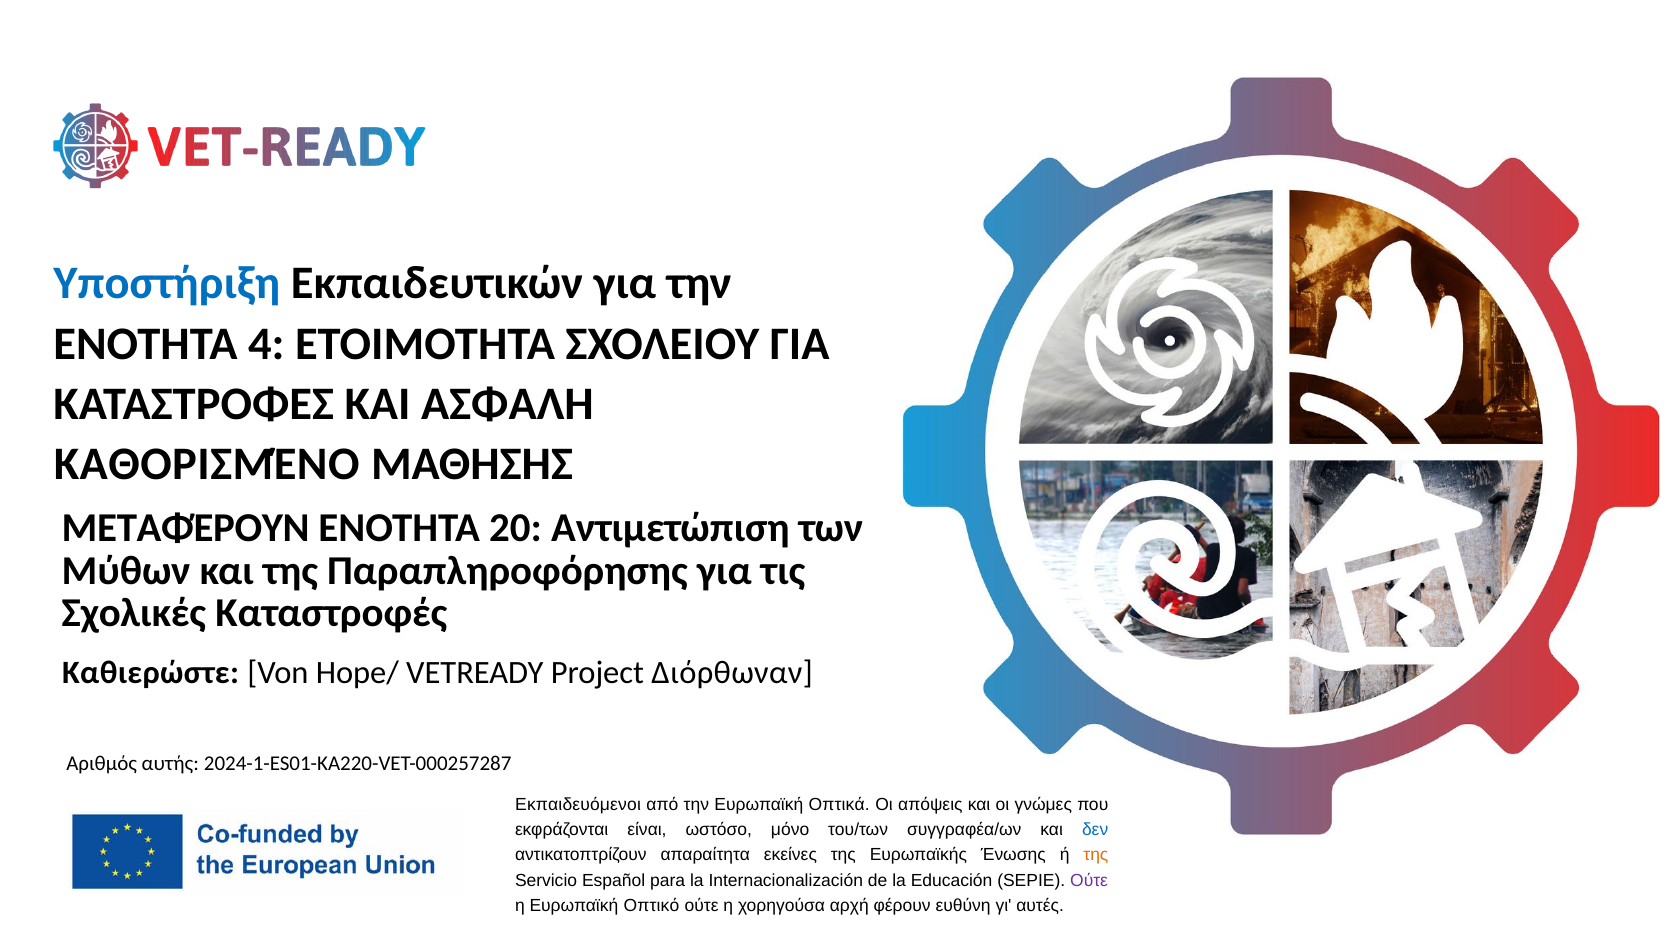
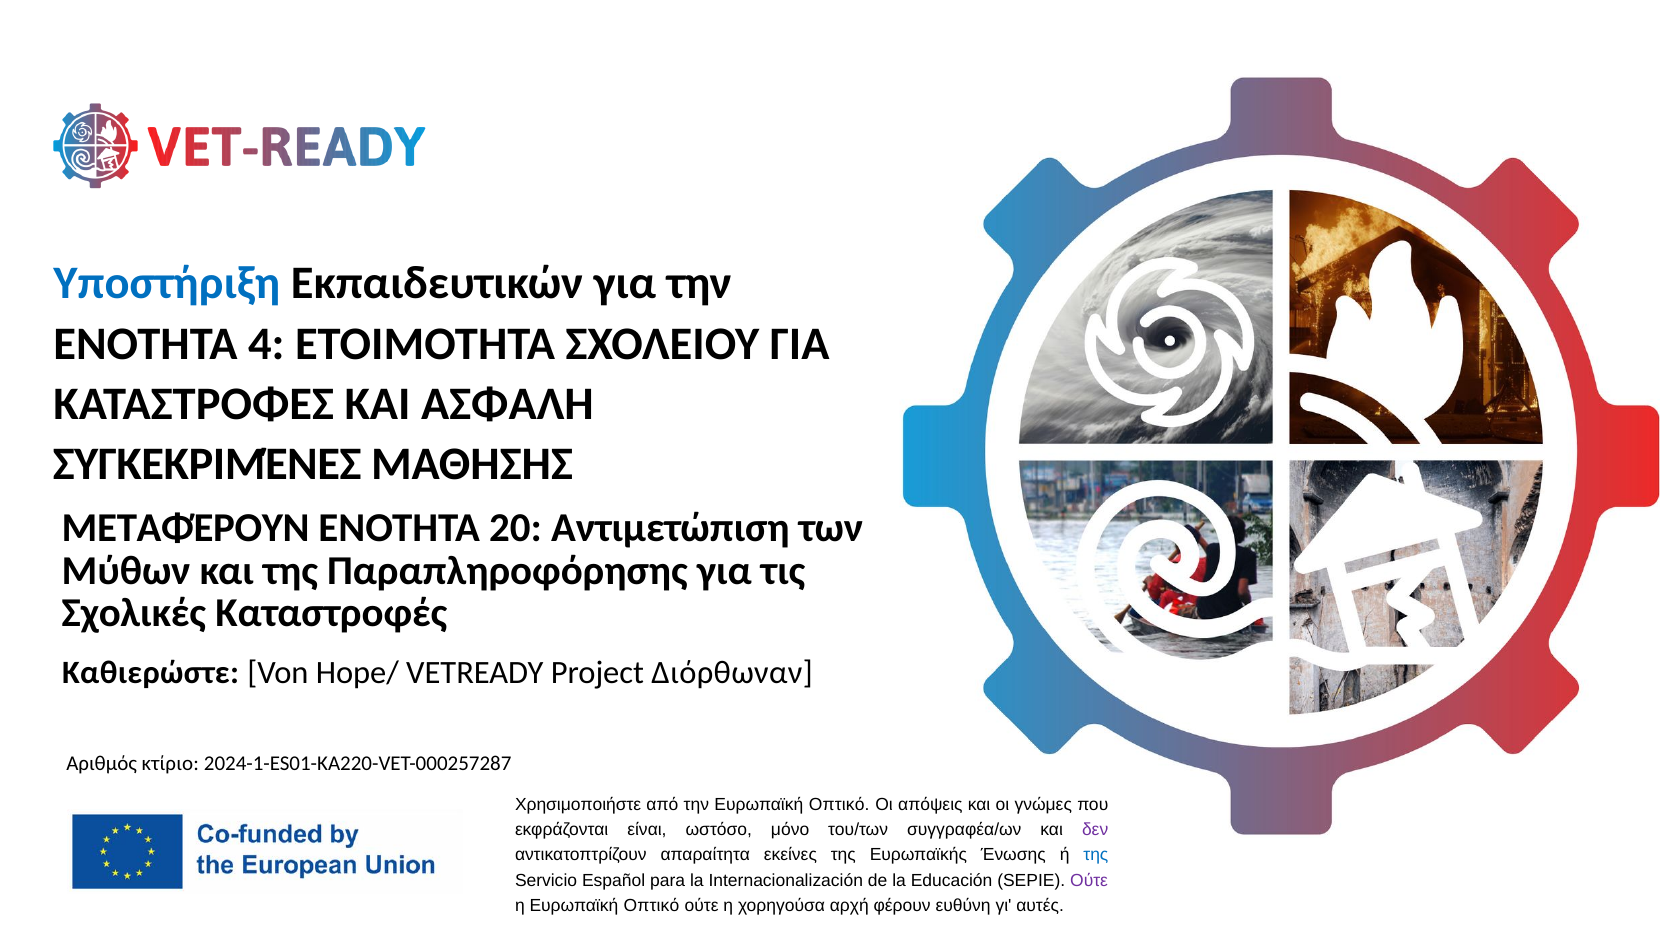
ΚΑΘΟΡΙΣΜΈΝΟ: ΚΑΘΟΡΙΣΜΈΝΟ -> ΣΥΓΚΕΚΡΙΜΈΝΕΣ
αυτής: αυτής -> κτίριο
Εκπαιδευόμενοι: Εκπαιδευόμενοι -> Χρησιμοποιήστε
την Ευρωπαϊκή Οπτικά: Οπτικά -> Οπτικό
δεν colour: blue -> purple
της at (1096, 855) colour: orange -> blue
